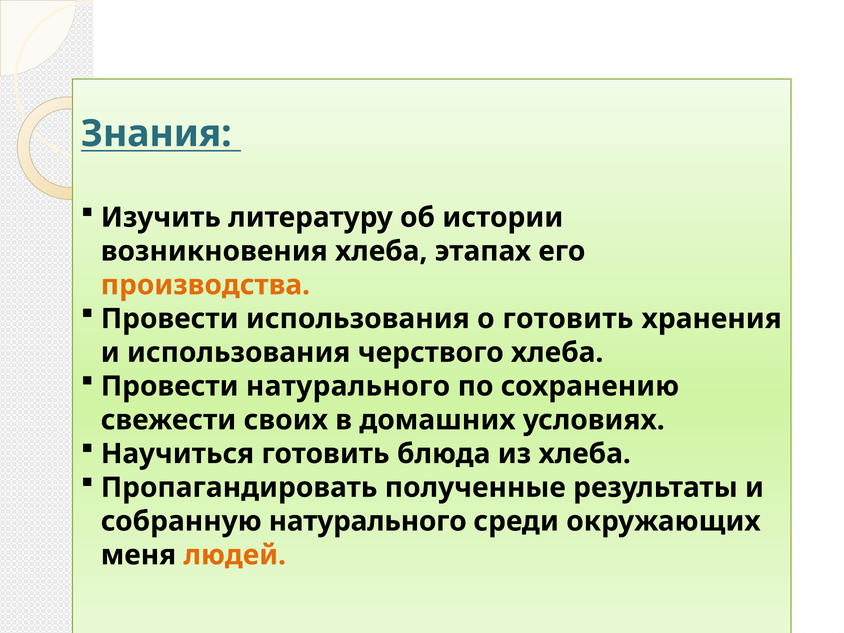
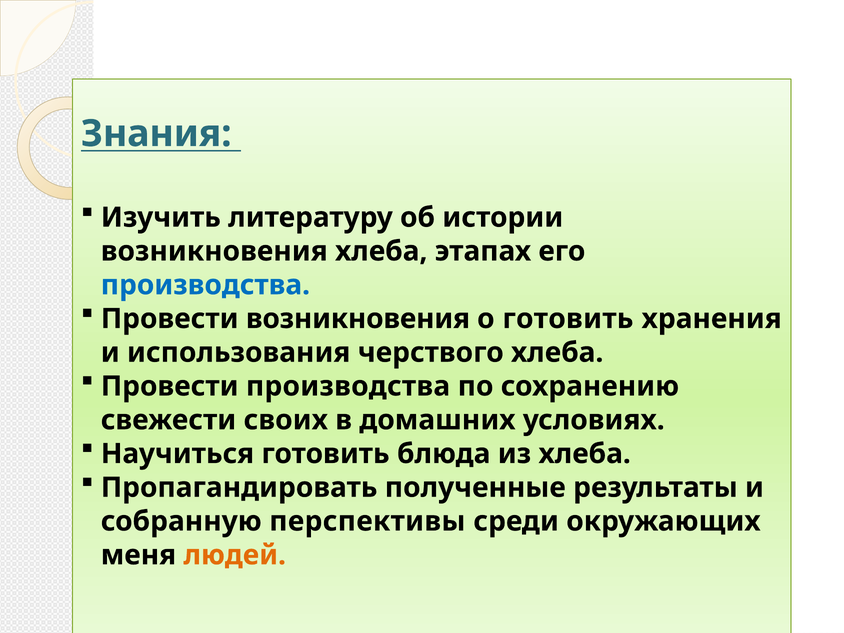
производства at (205, 285) colour: orange -> blue
Провести использования: использования -> возникновения
Провести натурального: натурального -> производства
собранную натурального: натурального -> перспективы
